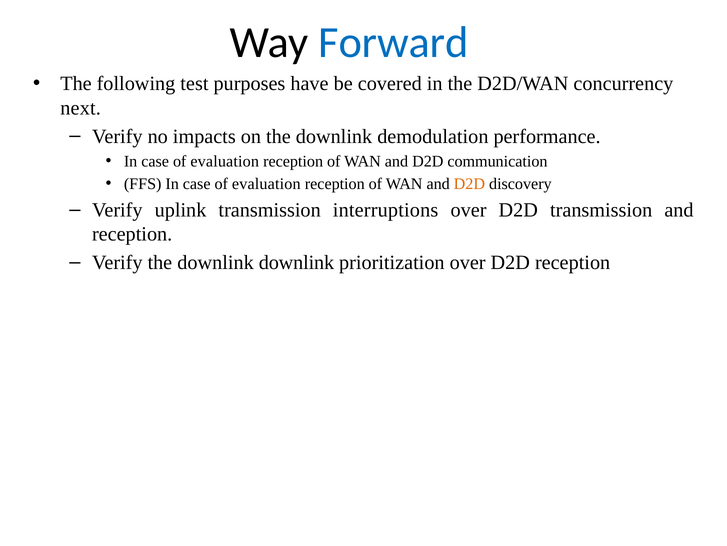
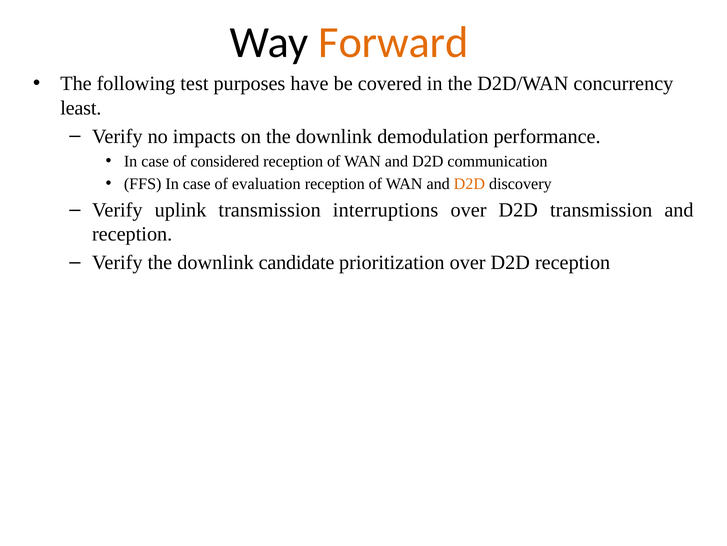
Forward colour: blue -> orange
next: next -> least
evaluation at (225, 161): evaluation -> considered
downlink downlink: downlink -> candidate
